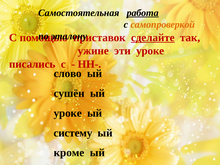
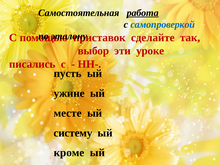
самопроверкой colour: orange -> blue
сделайте underline: present -> none
ужине: ужине -> выбор
слово: слово -> пусть
сушён: сушён -> ужине
уроке at (68, 113): уроке -> месте
